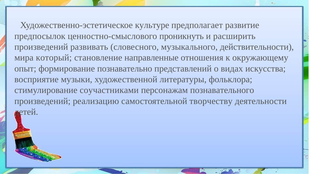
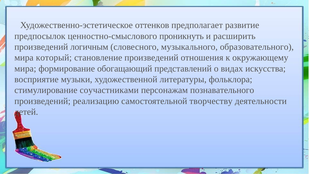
культуре: культуре -> оттенков
развивать: развивать -> логичным
действительности: действительности -> образовательного
становление направленные: направленные -> произведений
опыт at (25, 68): опыт -> мира
познавательно: познавательно -> обогащающий
